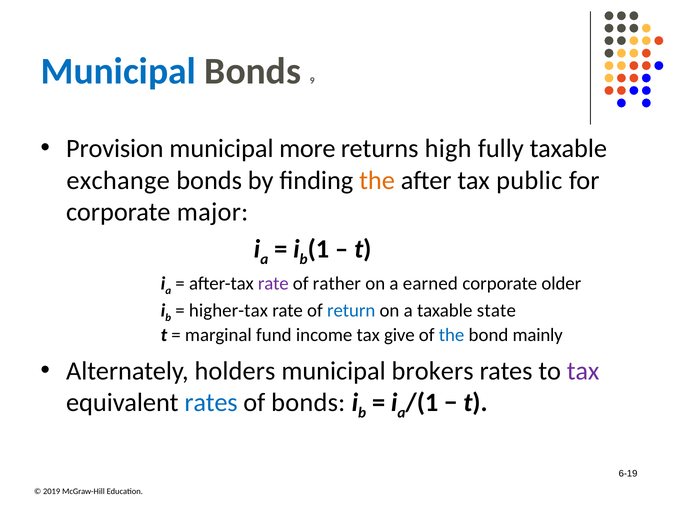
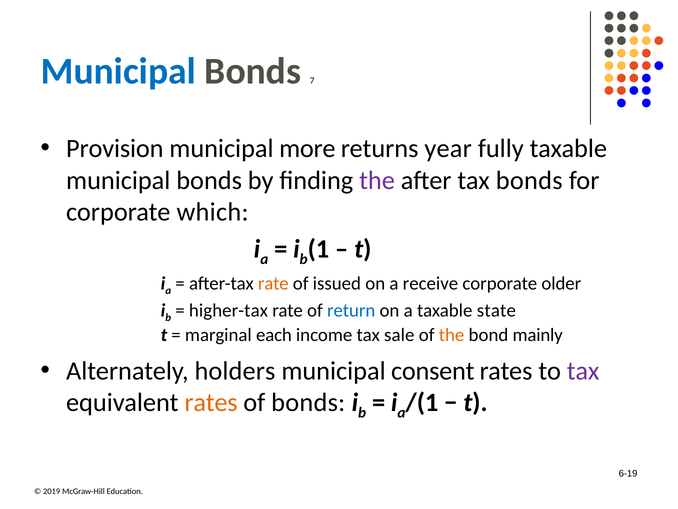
9: 9 -> 7
high: high -> year
exchange at (118, 180): exchange -> municipal
the at (377, 180) colour: orange -> purple
tax public: public -> bonds
major: major -> which
rate at (273, 283) colour: purple -> orange
rather: rather -> issued
earned: earned -> receive
fund: fund -> each
give: give -> sale
the at (452, 335) colour: blue -> orange
brokers: brokers -> consent
rates at (211, 402) colour: blue -> orange
